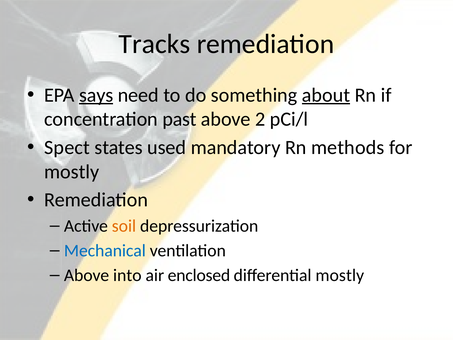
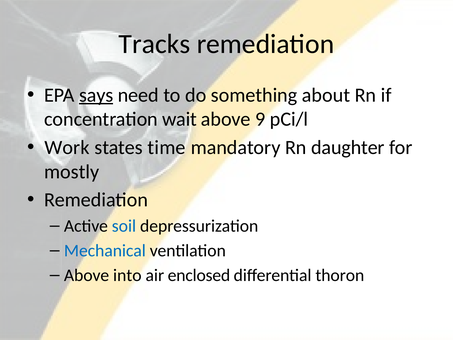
about underline: present -> none
past: past -> wait
2: 2 -> 9
Spect: Spect -> Work
used: used -> time
methods: methods -> daughter
soil colour: orange -> blue
differential mostly: mostly -> thoron
